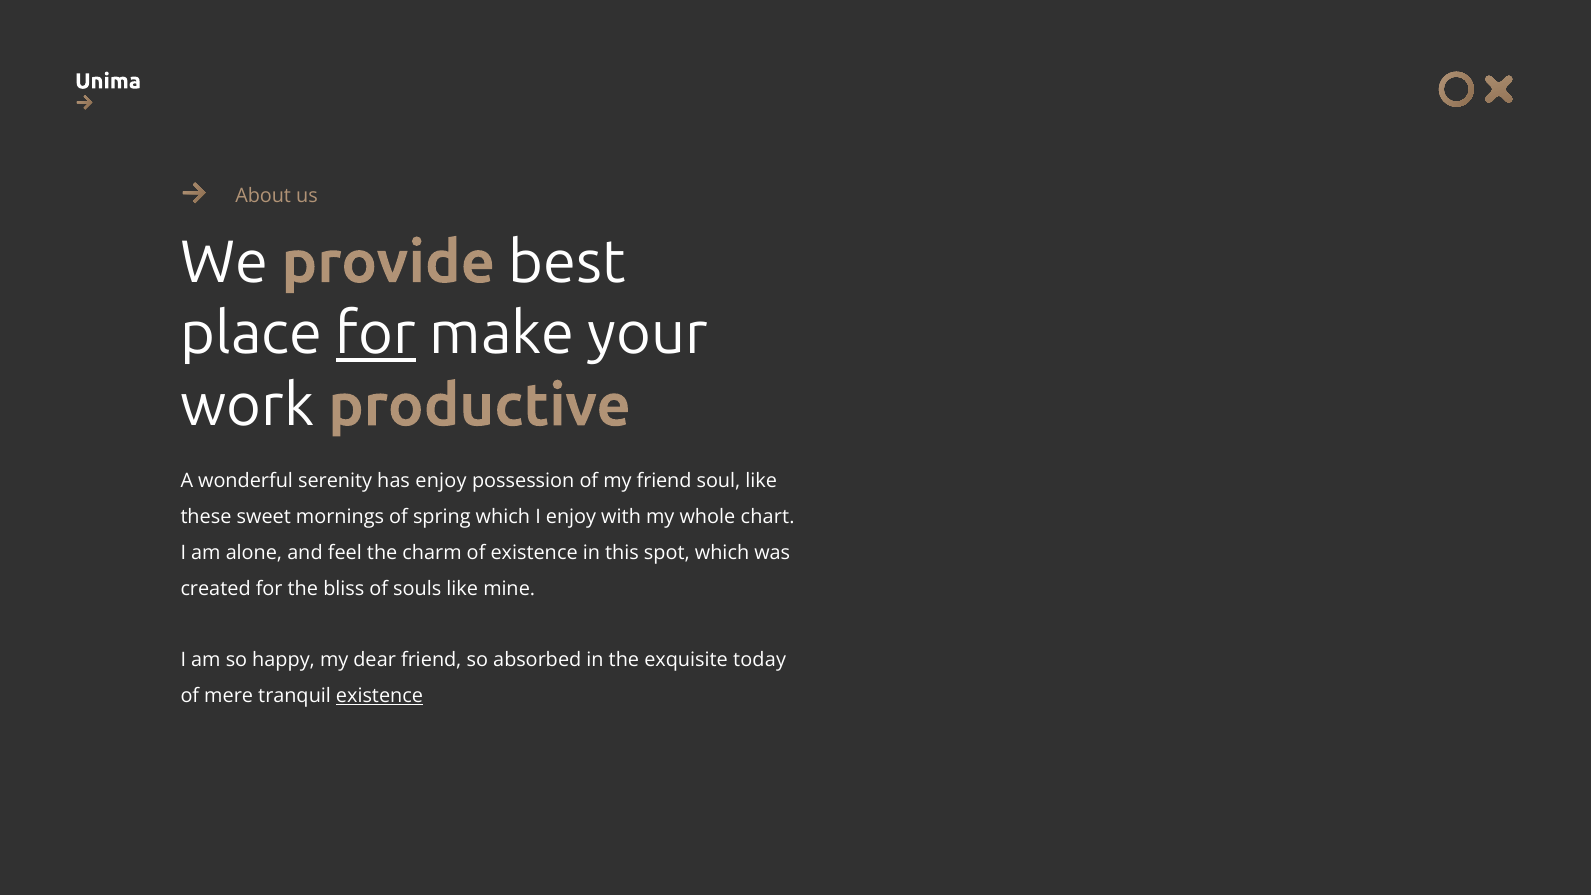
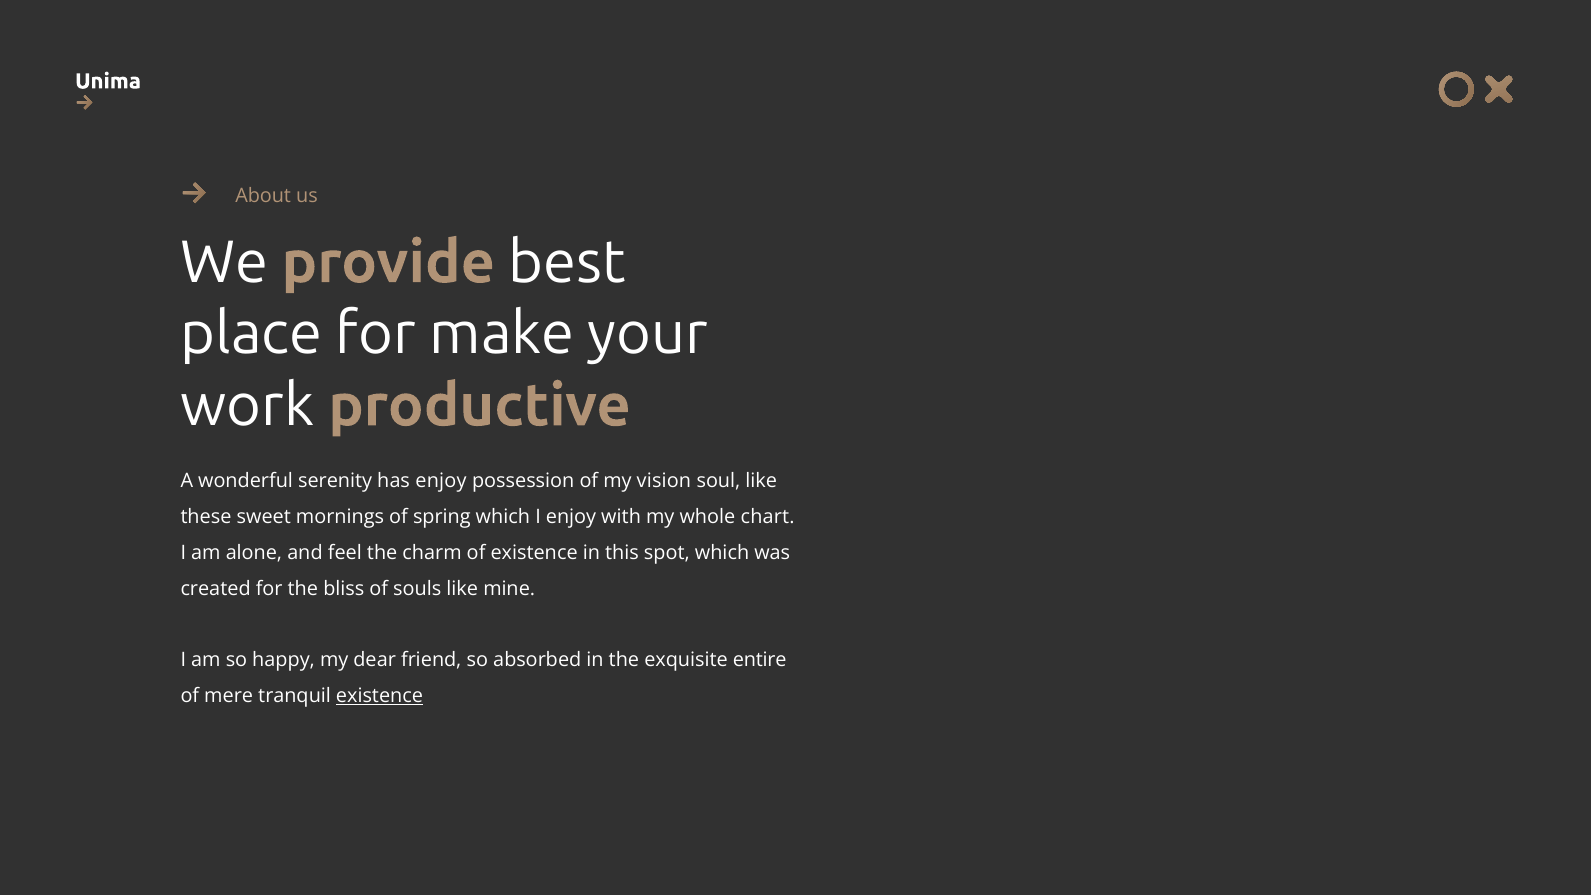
for at (376, 334) underline: present -> none
my friend: friend -> vision
today: today -> entire
